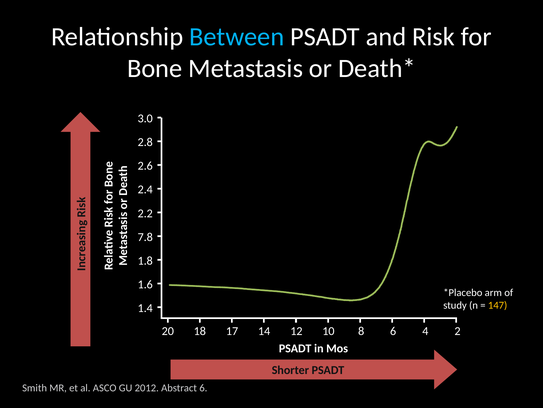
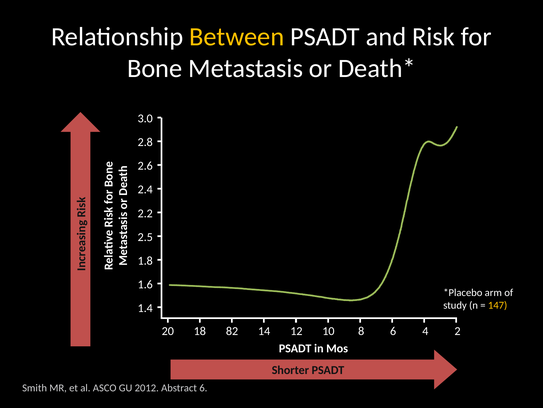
Between colour: light blue -> yellow
7.8: 7.8 -> 2.5
17: 17 -> 82
